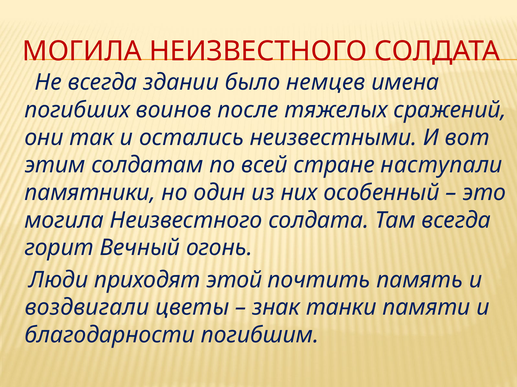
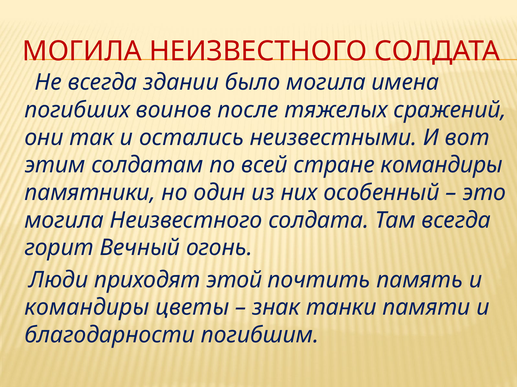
было немцев: немцев -> могила
стране наступали: наступали -> командиры
воздвигали at (87, 308): воздвигали -> командиры
